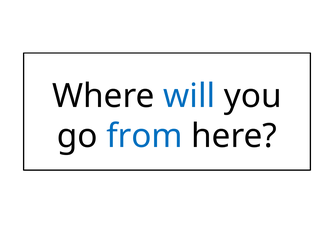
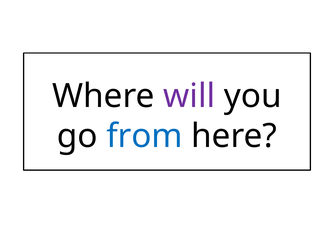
will colour: blue -> purple
